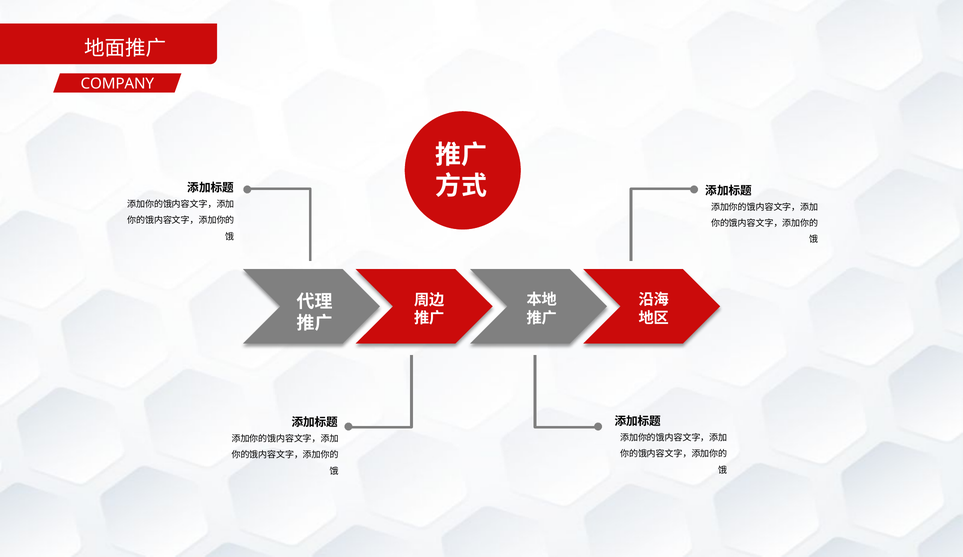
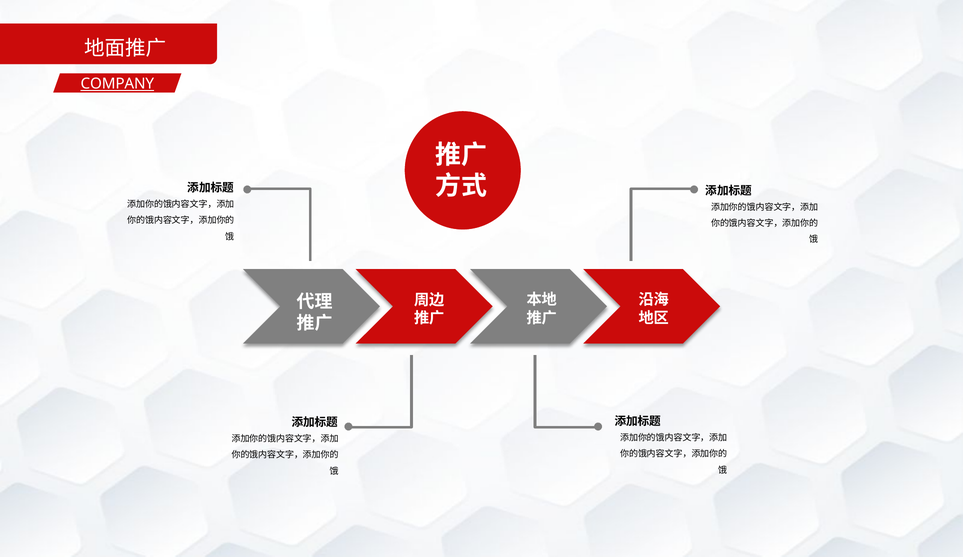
COMPANY underline: none -> present
